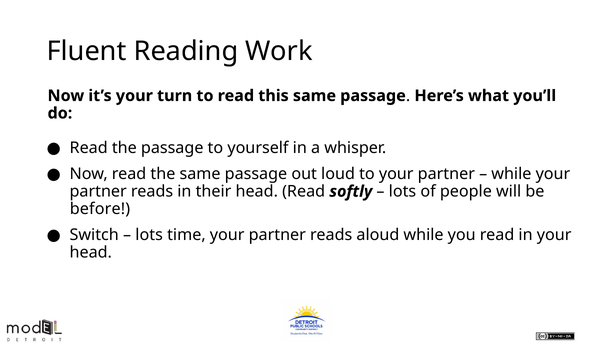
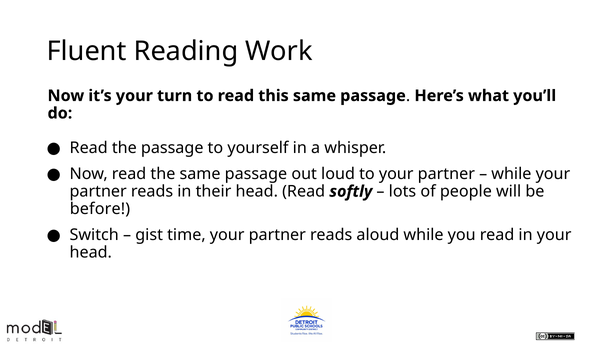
lots at (149, 235): lots -> gist
